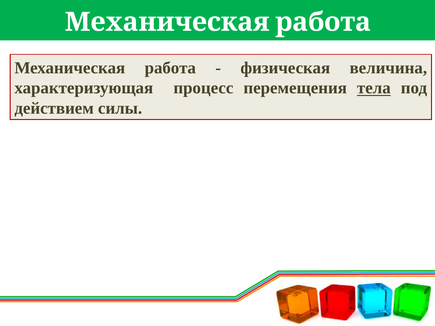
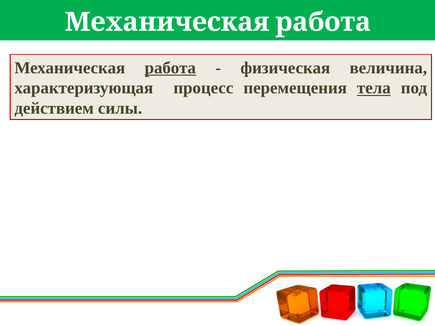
работа underline: none -> present
